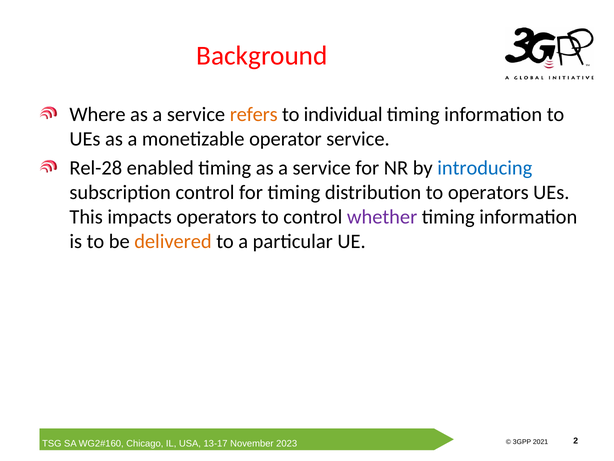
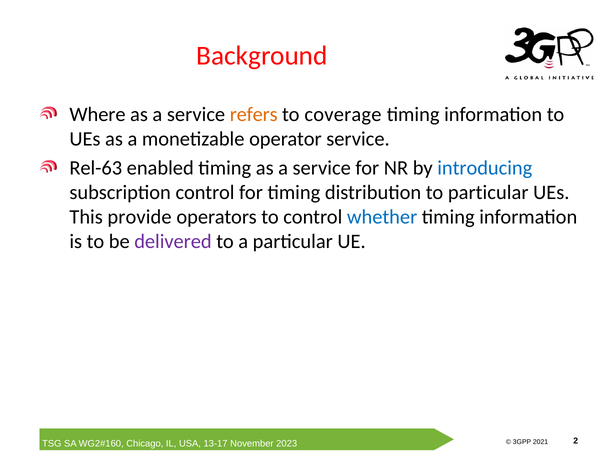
individual: individual -> coverage
Rel-28: Rel-28 -> Rel-63
to operators: operators -> particular
impacts: impacts -> provide
whether colour: purple -> blue
delivered colour: orange -> purple
